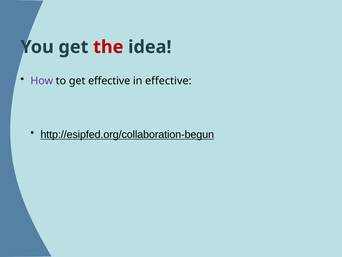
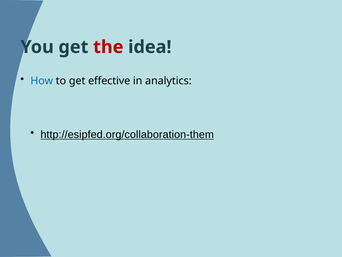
How colour: purple -> blue
in effective: effective -> analytics
http://esipfed.org/collaboration-begun: http://esipfed.org/collaboration-begun -> http://esipfed.org/collaboration-them
